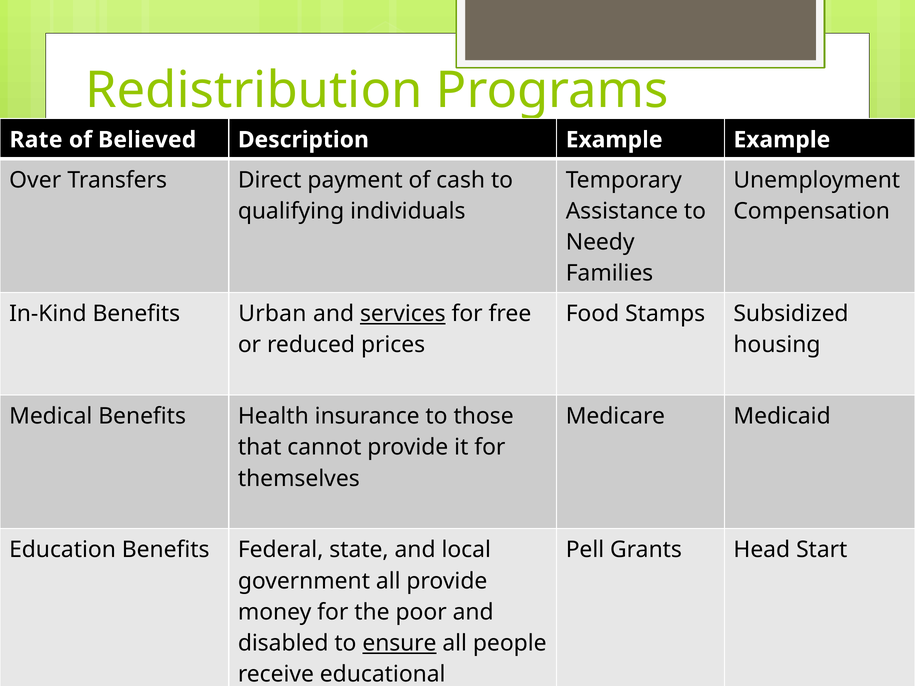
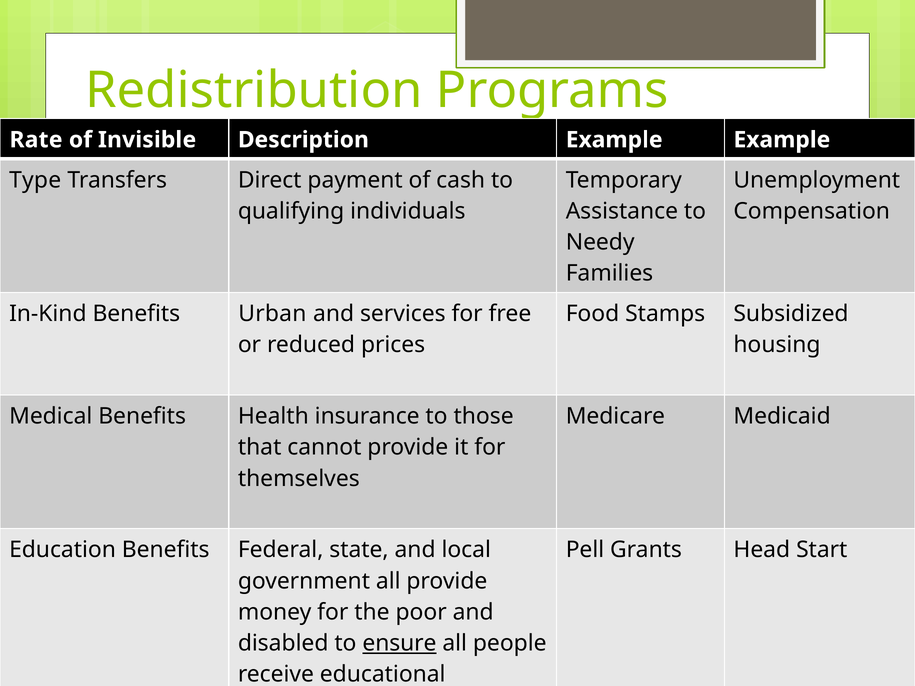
Believed: Believed -> Invisible
Over: Over -> Type
services underline: present -> none
